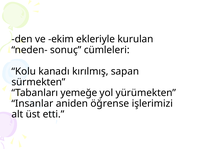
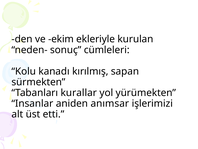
yemeğe: yemeğe -> kurallar
öğrense: öğrense -> anımsar
